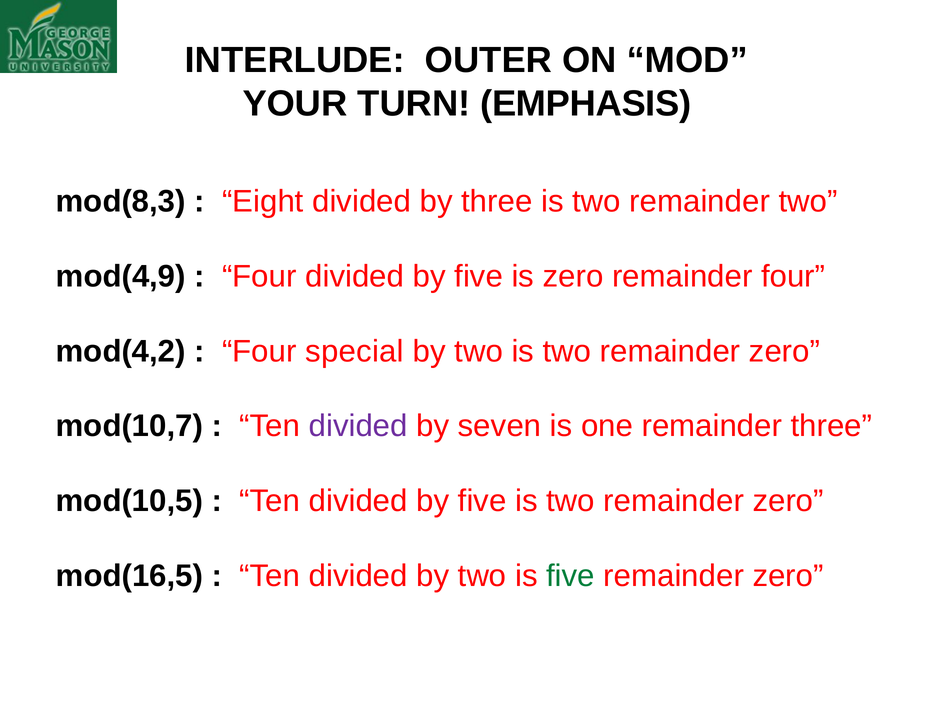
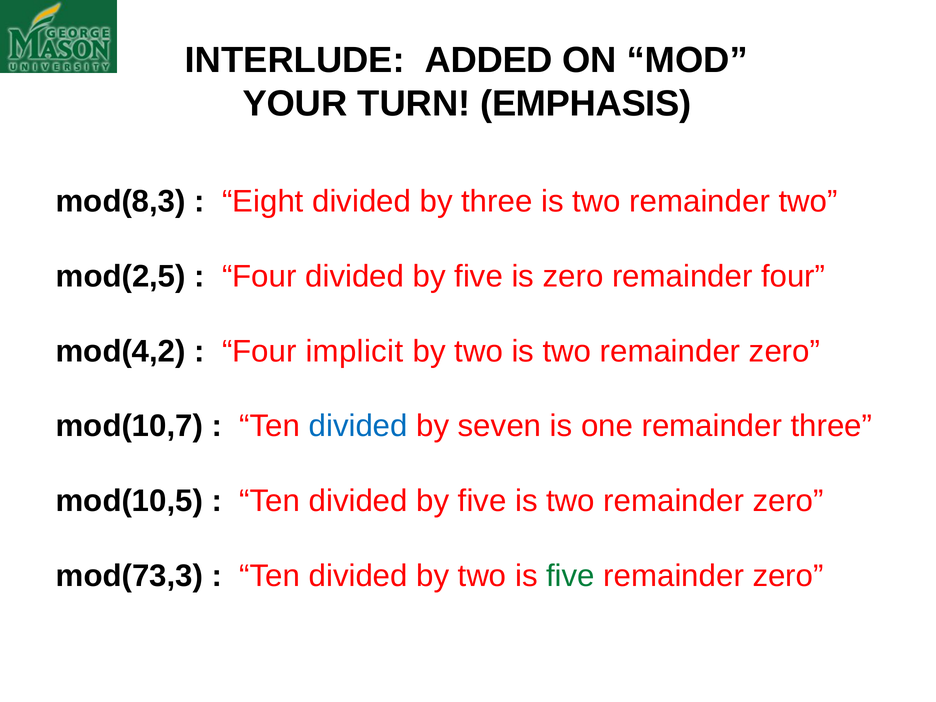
OUTER: OUTER -> ADDED
mod(4,9: mod(4,9 -> mod(2,5
special: special -> implicit
divided at (358, 426) colour: purple -> blue
mod(16,5: mod(16,5 -> mod(73,3
